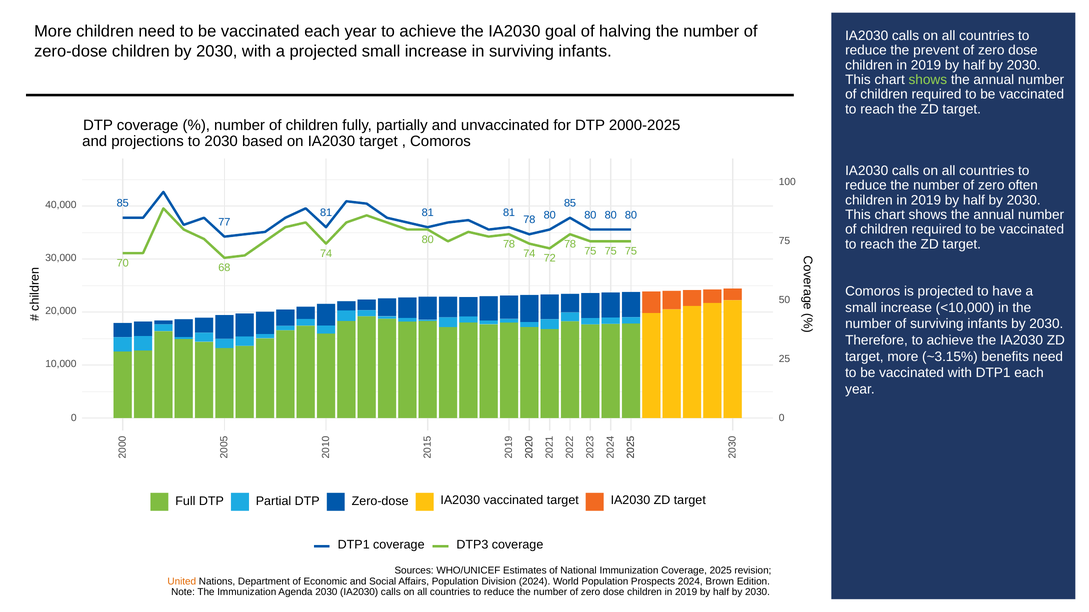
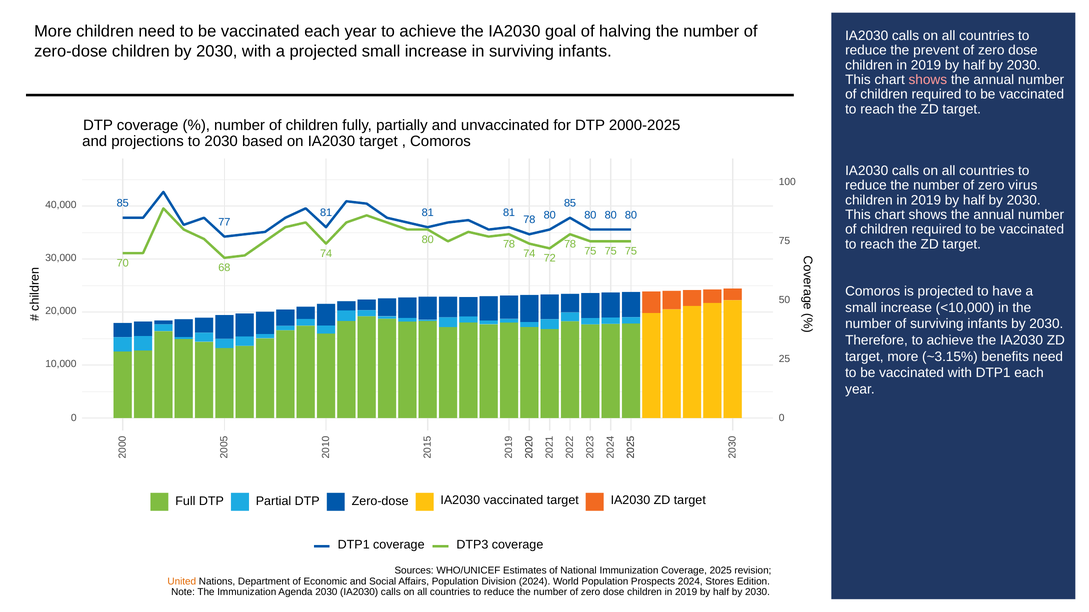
shows at (928, 80) colour: light green -> pink
often: often -> virus
Brown: Brown -> Stores
